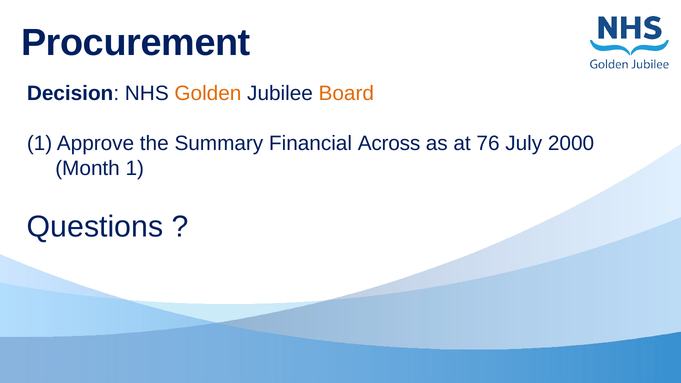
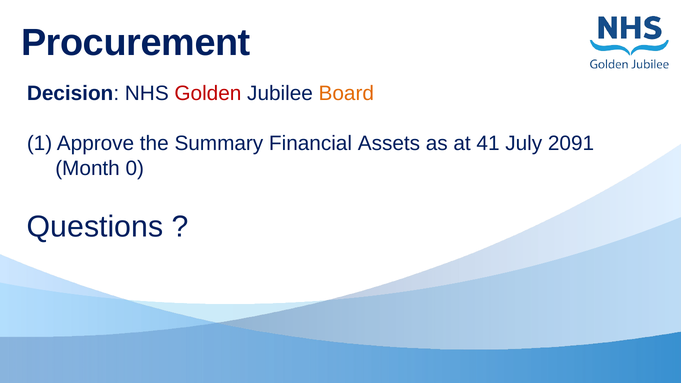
Golden colour: orange -> red
Across: Across -> Assets
76: 76 -> 41
2000: 2000 -> 2091
Month 1: 1 -> 0
